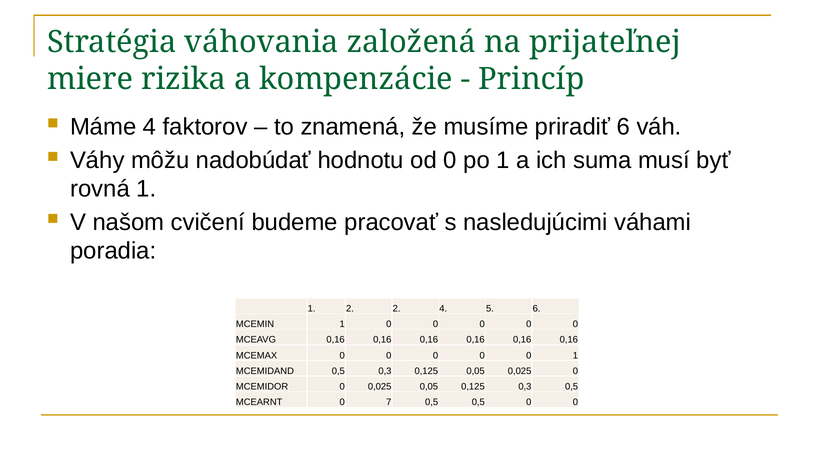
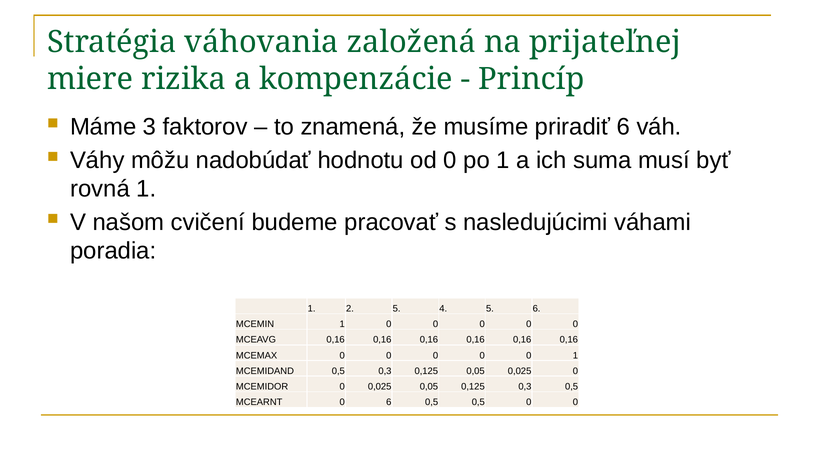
Máme 4: 4 -> 3
2 2: 2 -> 5
0 7: 7 -> 6
